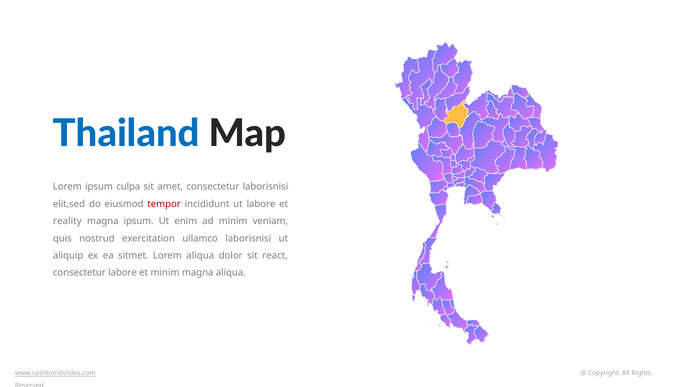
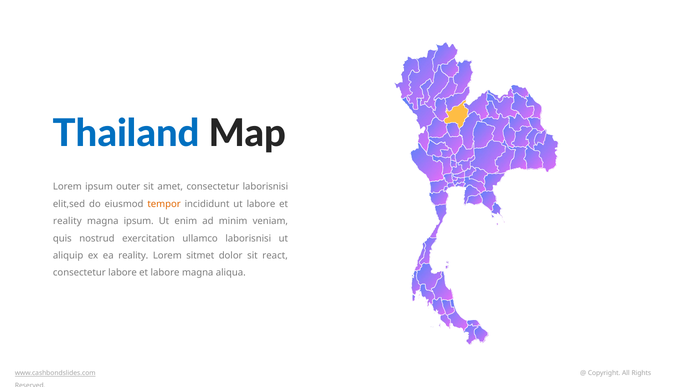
culpa: culpa -> outer
tempor colour: red -> orange
ea sitmet: sitmet -> reality
Lorem aliqua: aliqua -> sitmet
et minim: minim -> labore
